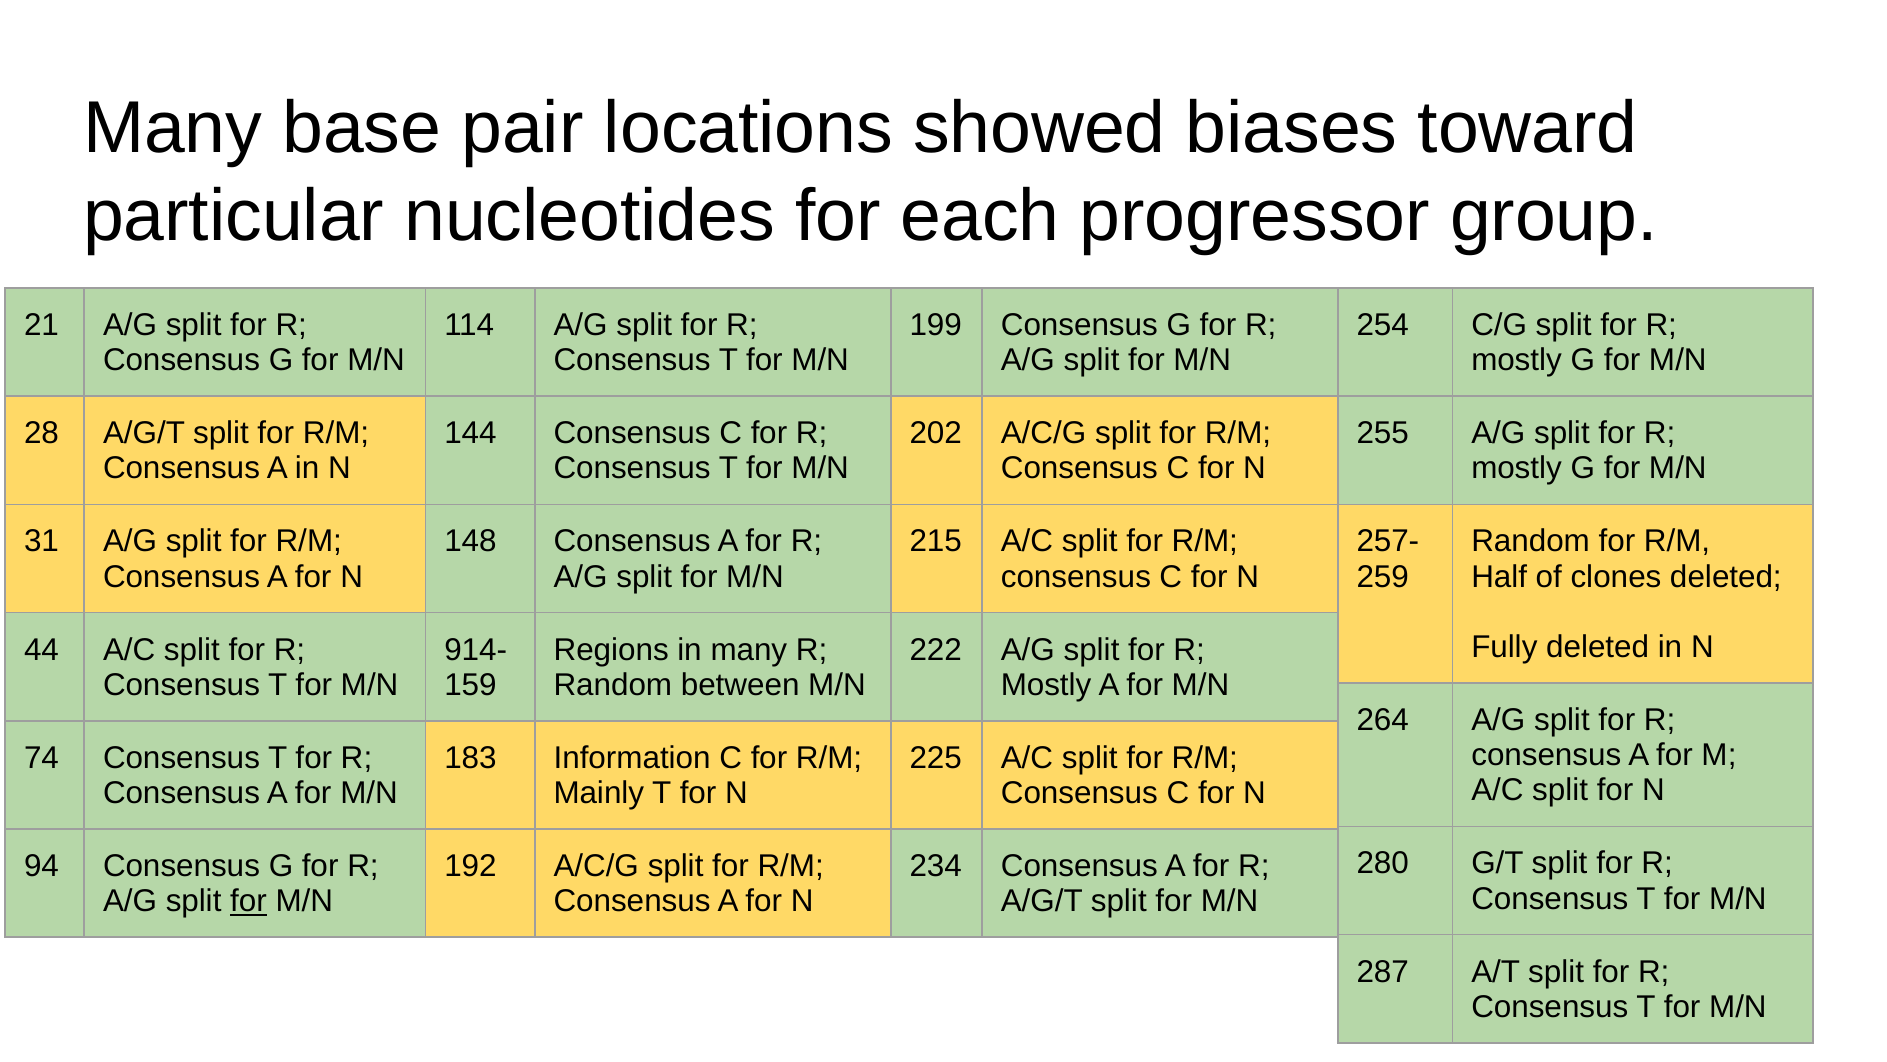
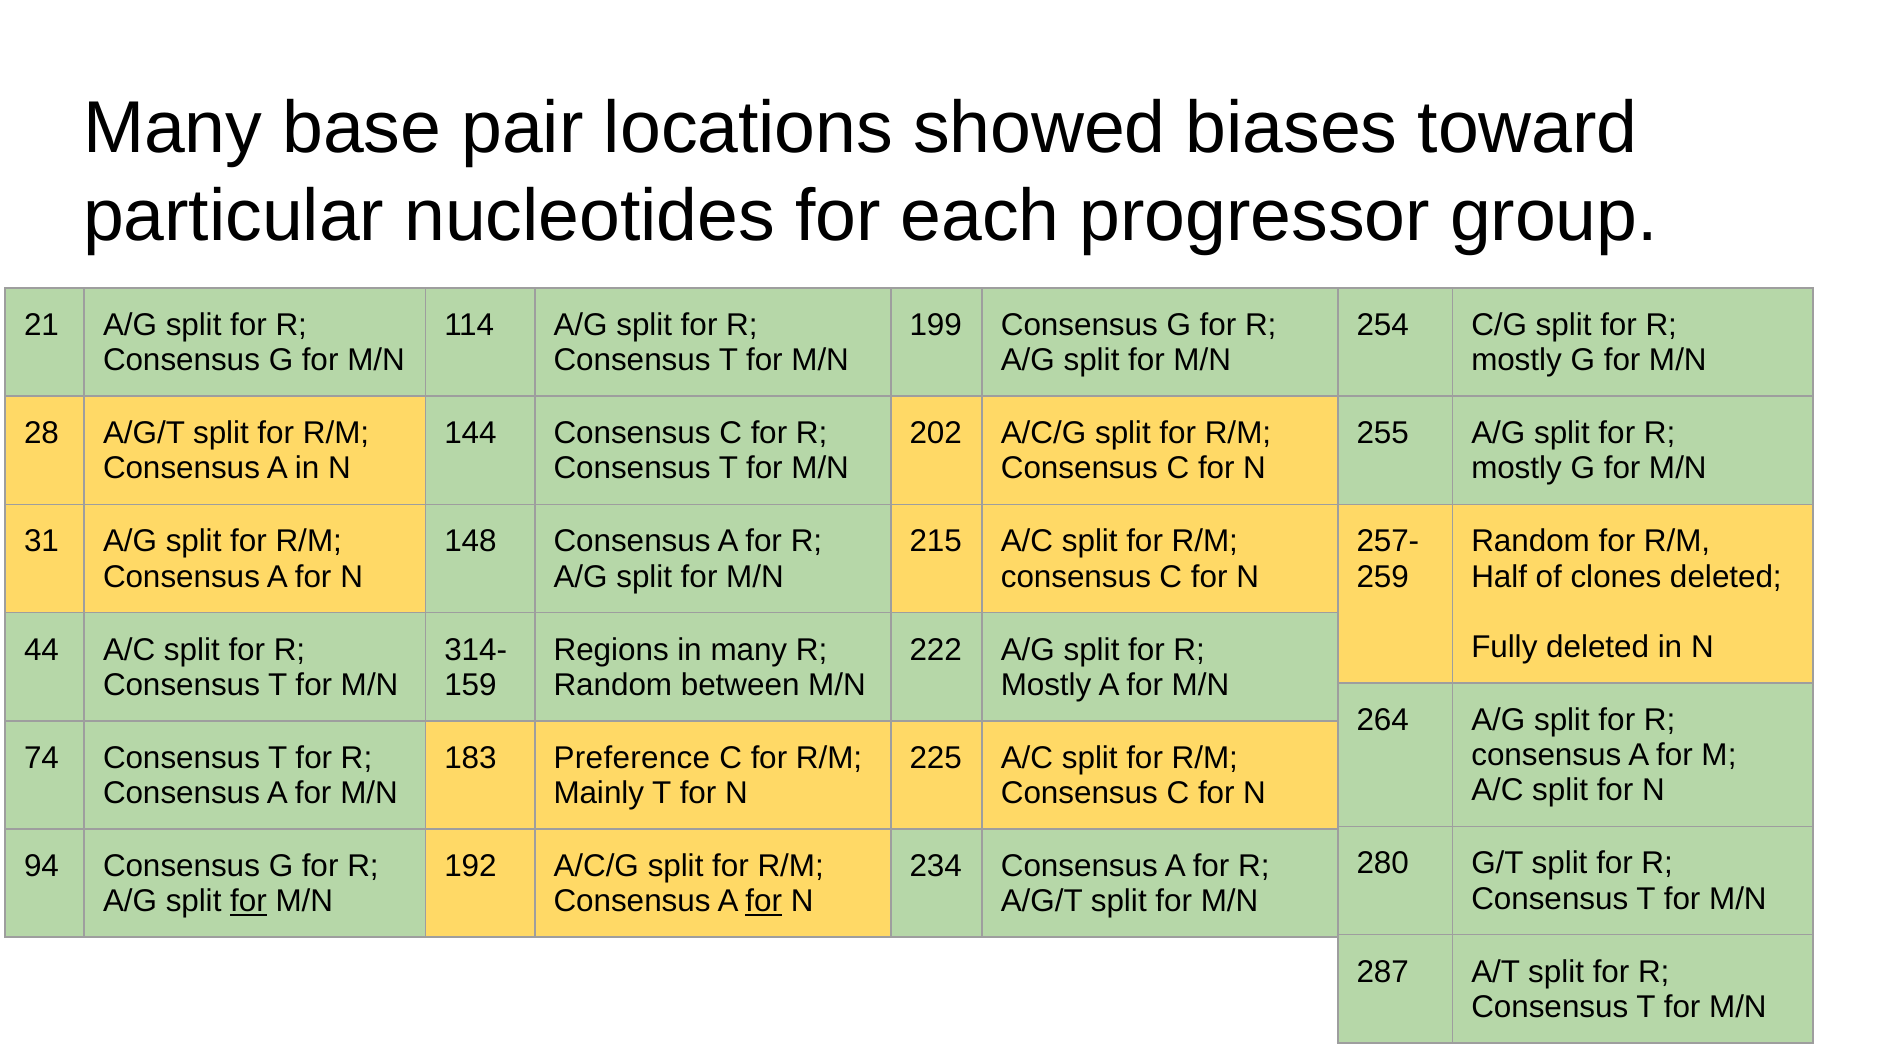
914-: 914- -> 314-
Information: Information -> Preference
for at (764, 901) underline: none -> present
